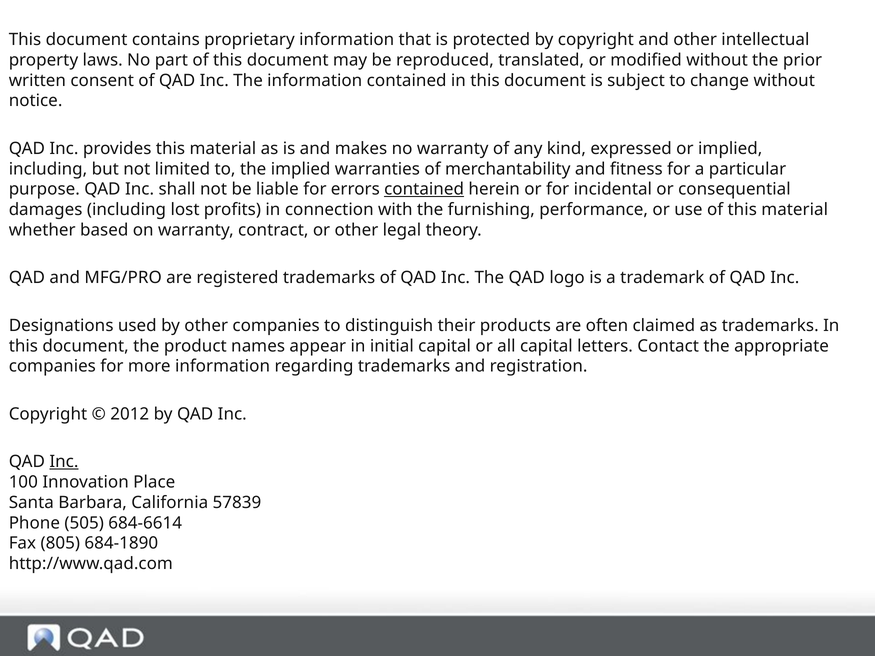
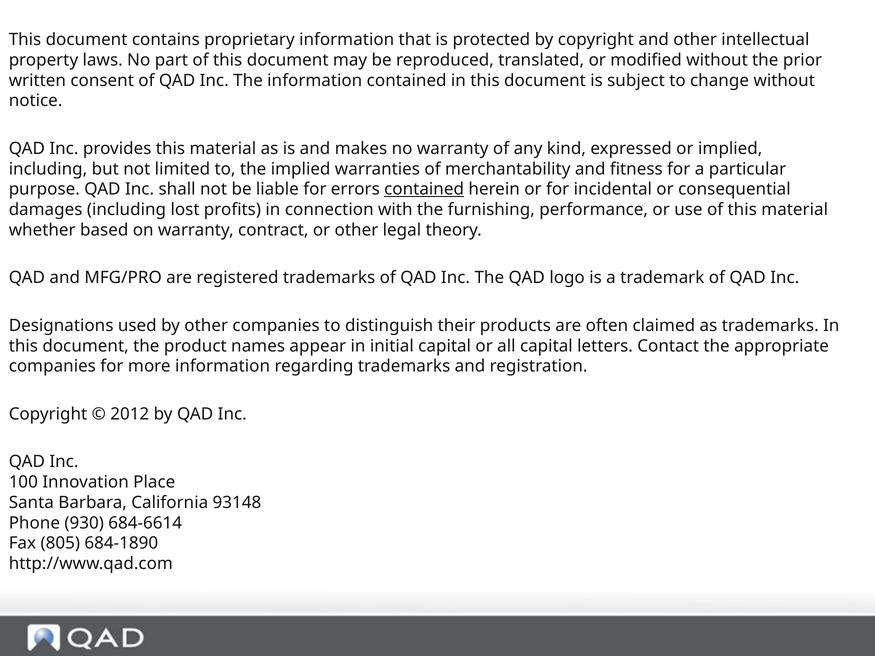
Inc at (64, 462) underline: present -> none
57839: 57839 -> 93148
505: 505 -> 930
